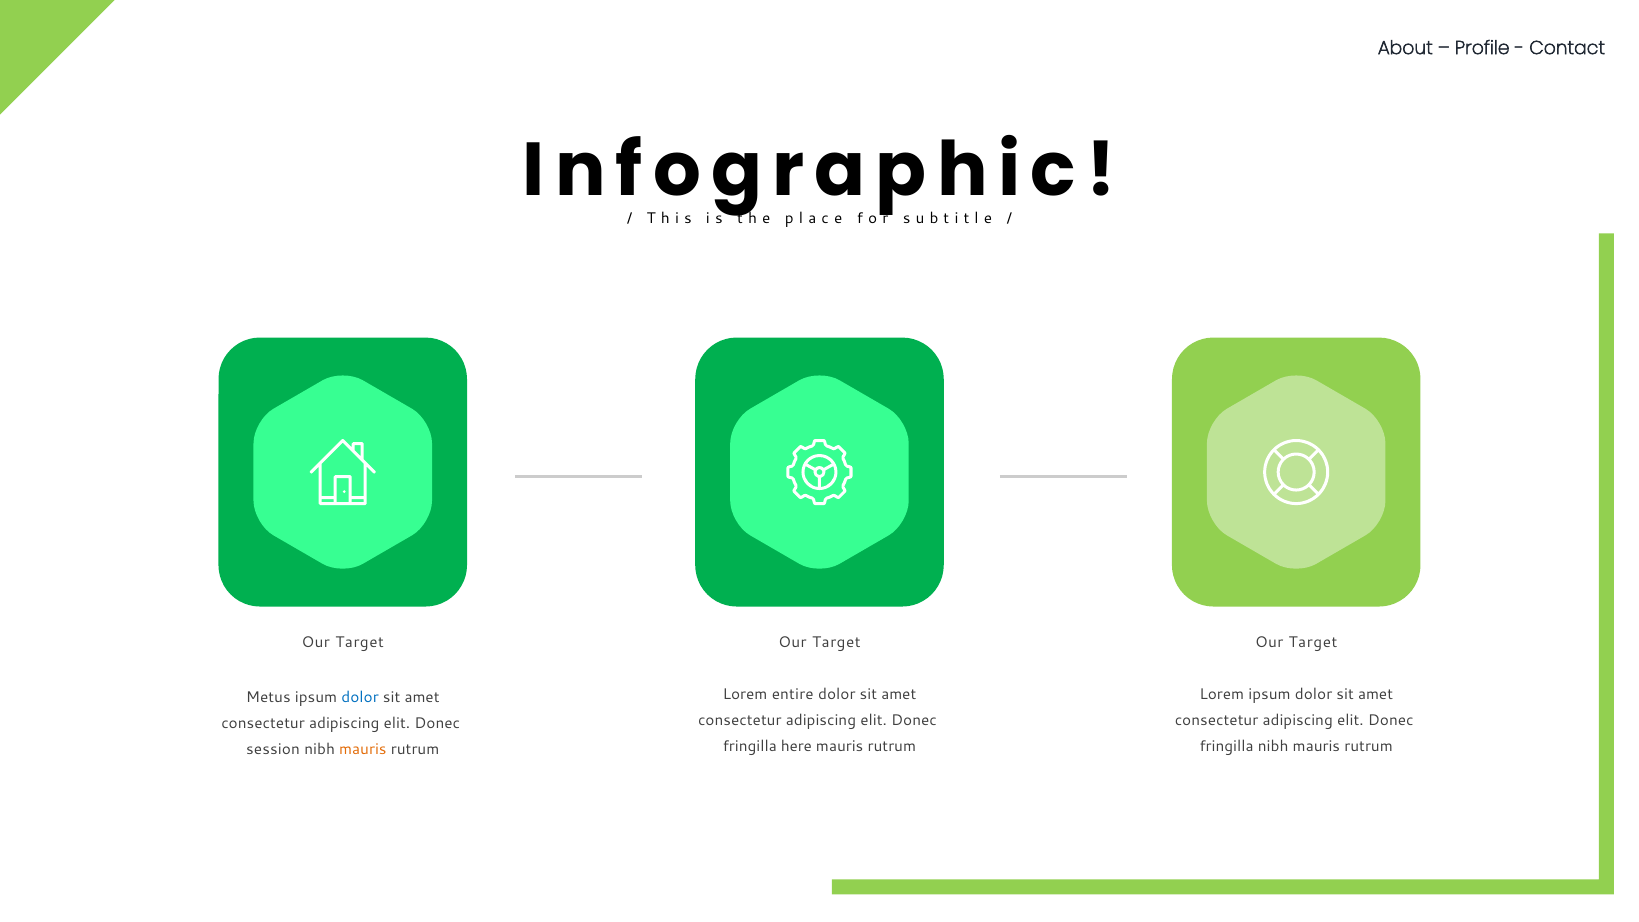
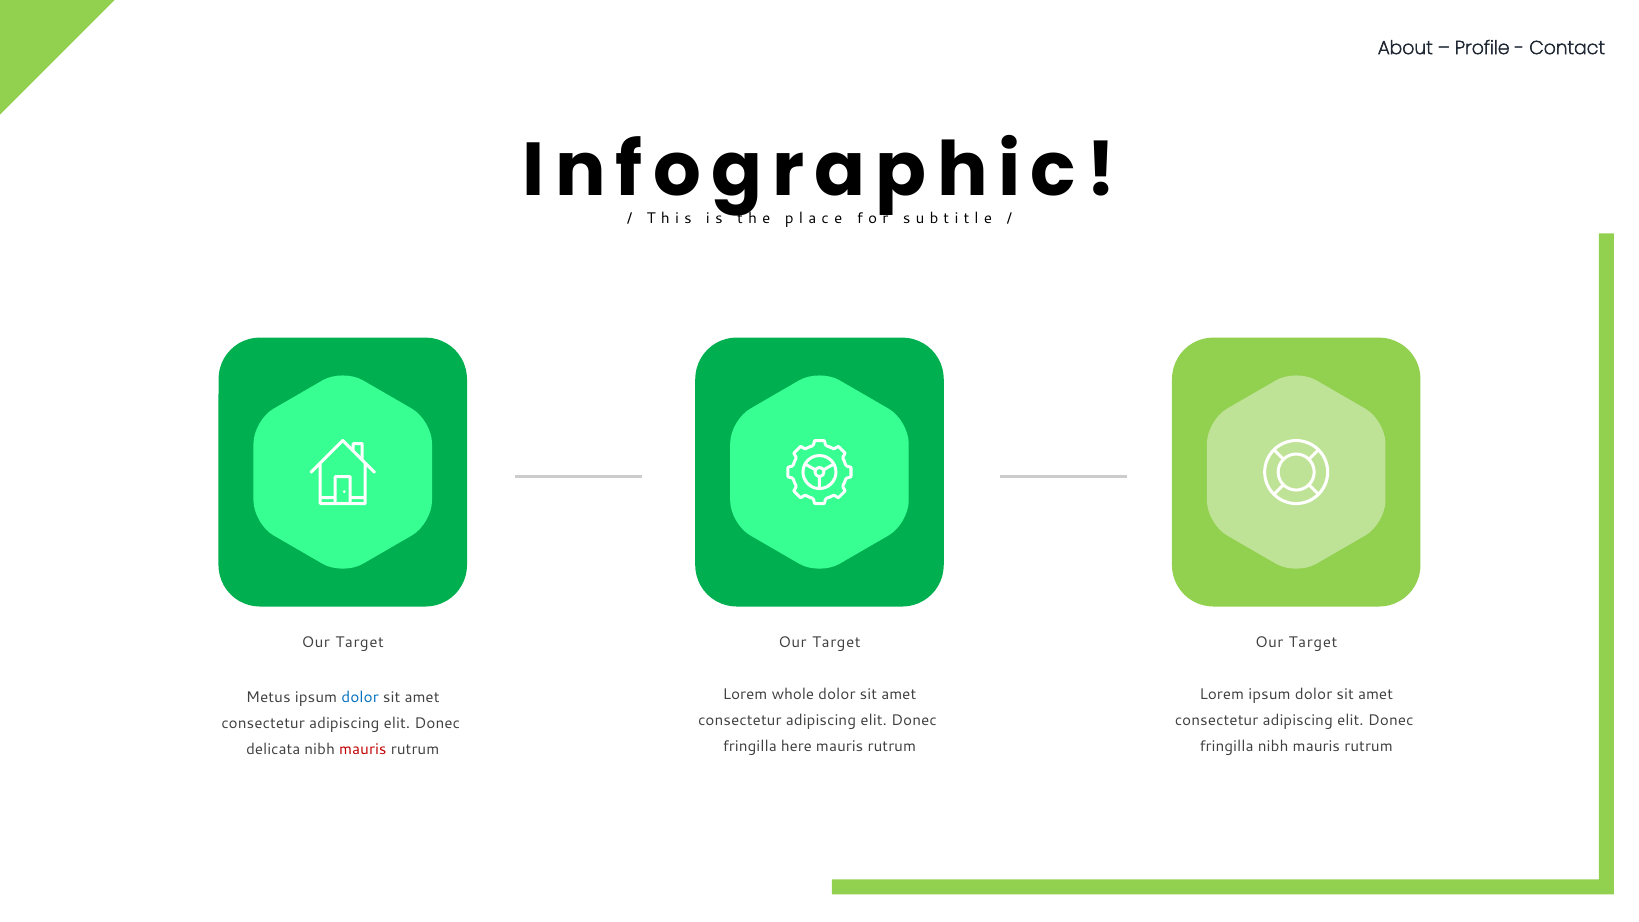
entire: entire -> whole
session: session -> delicata
mauris at (363, 749) colour: orange -> red
